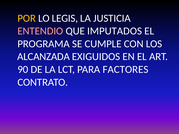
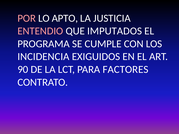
POR colour: yellow -> pink
LEGIS: LEGIS -> APTO
ALCANZADA: ALCANZADA -> INCIDENCIA
